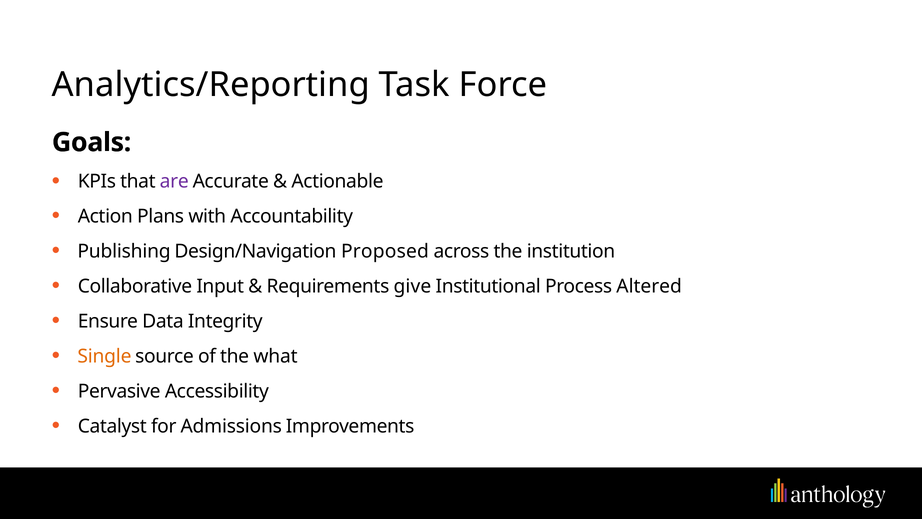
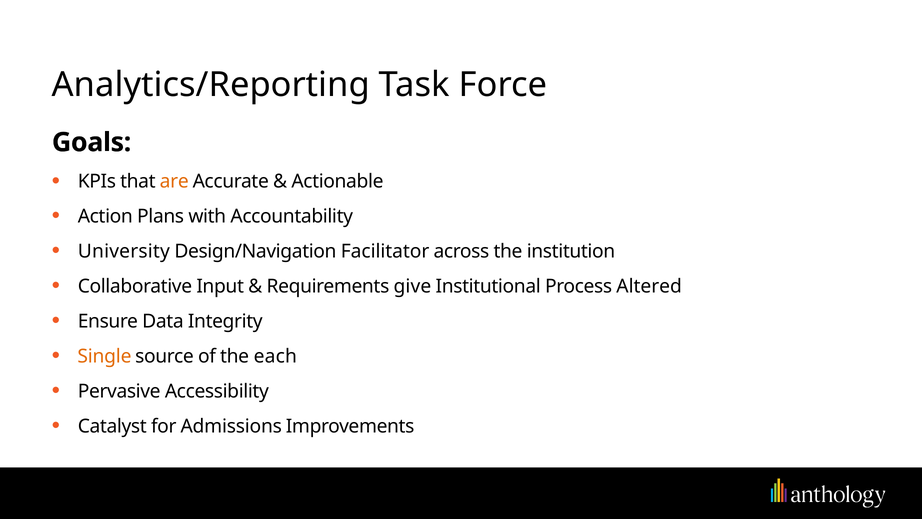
are colour: purple -> orange
Publishing: Publishing -> University
Proposed: Proposed -> Facilitator
what: what -> each
